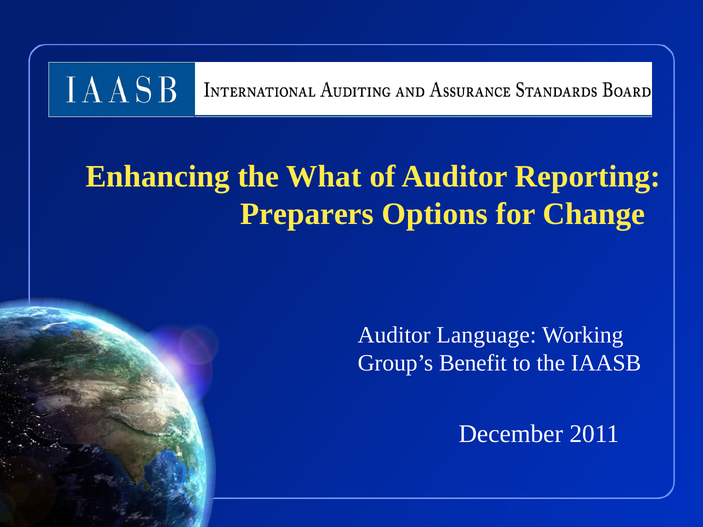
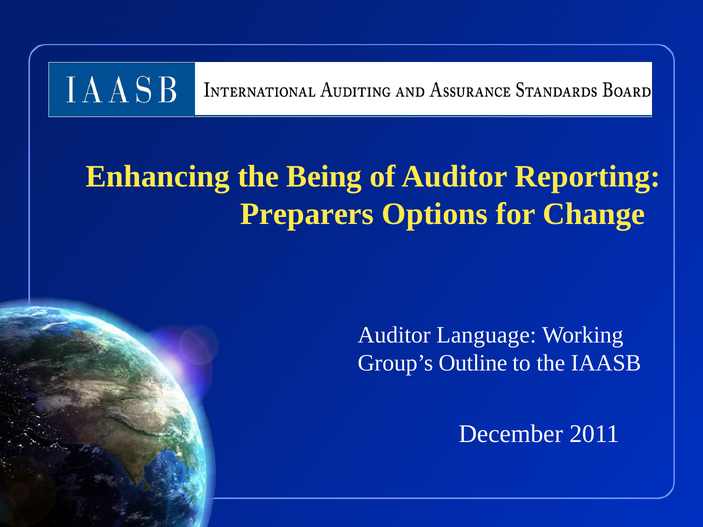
What: What -> Being
Benefit: Benefit -> Outline
